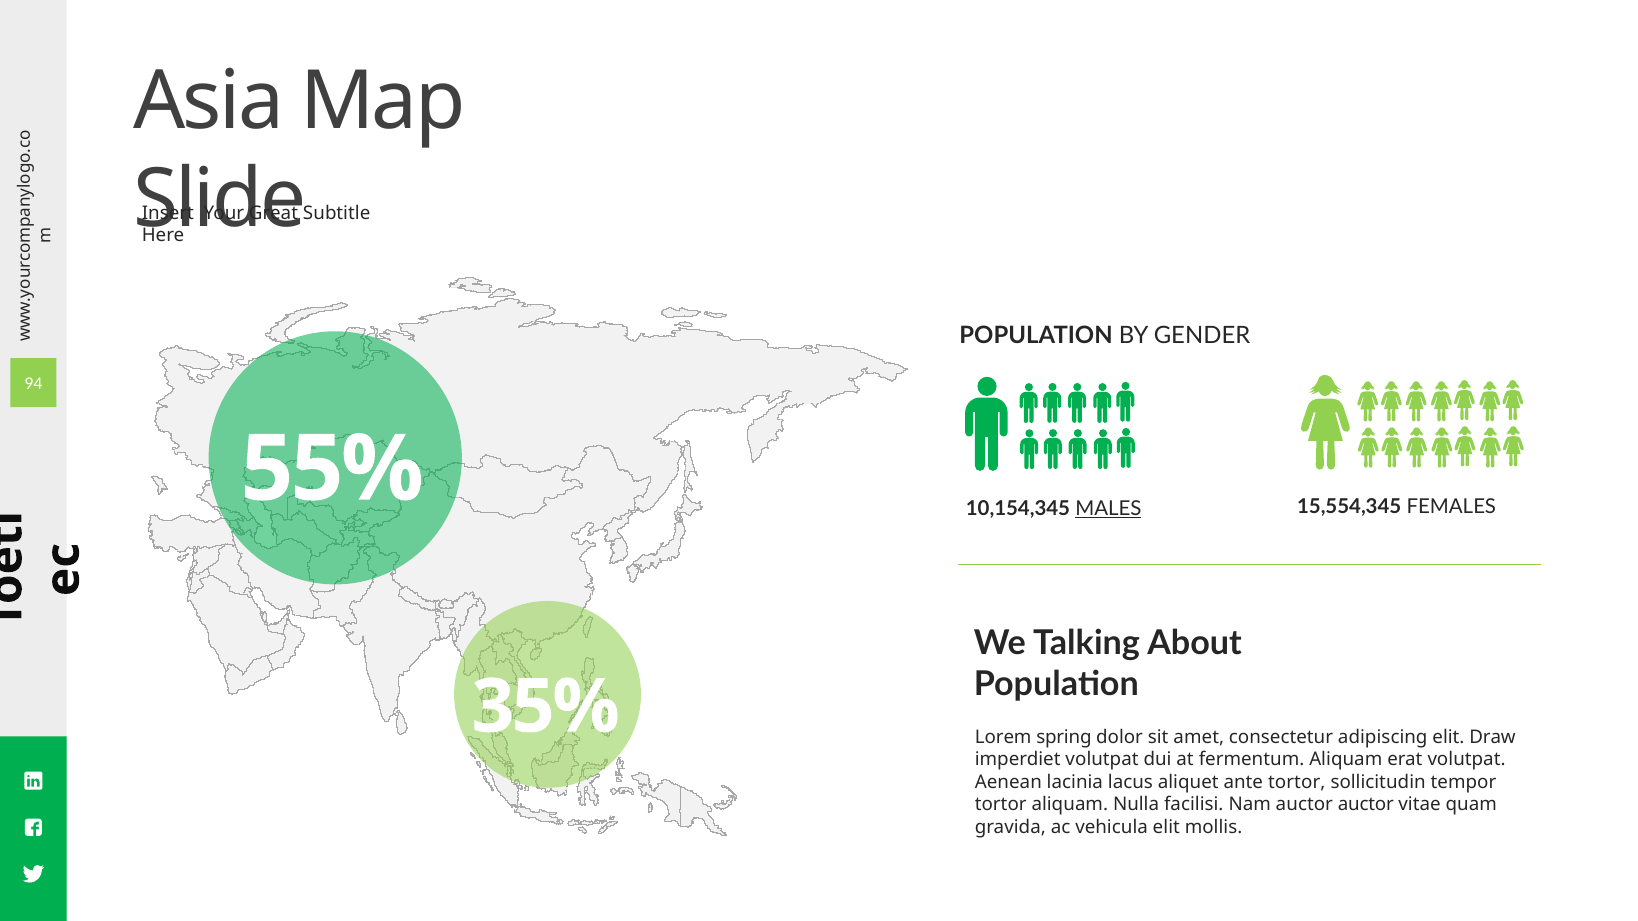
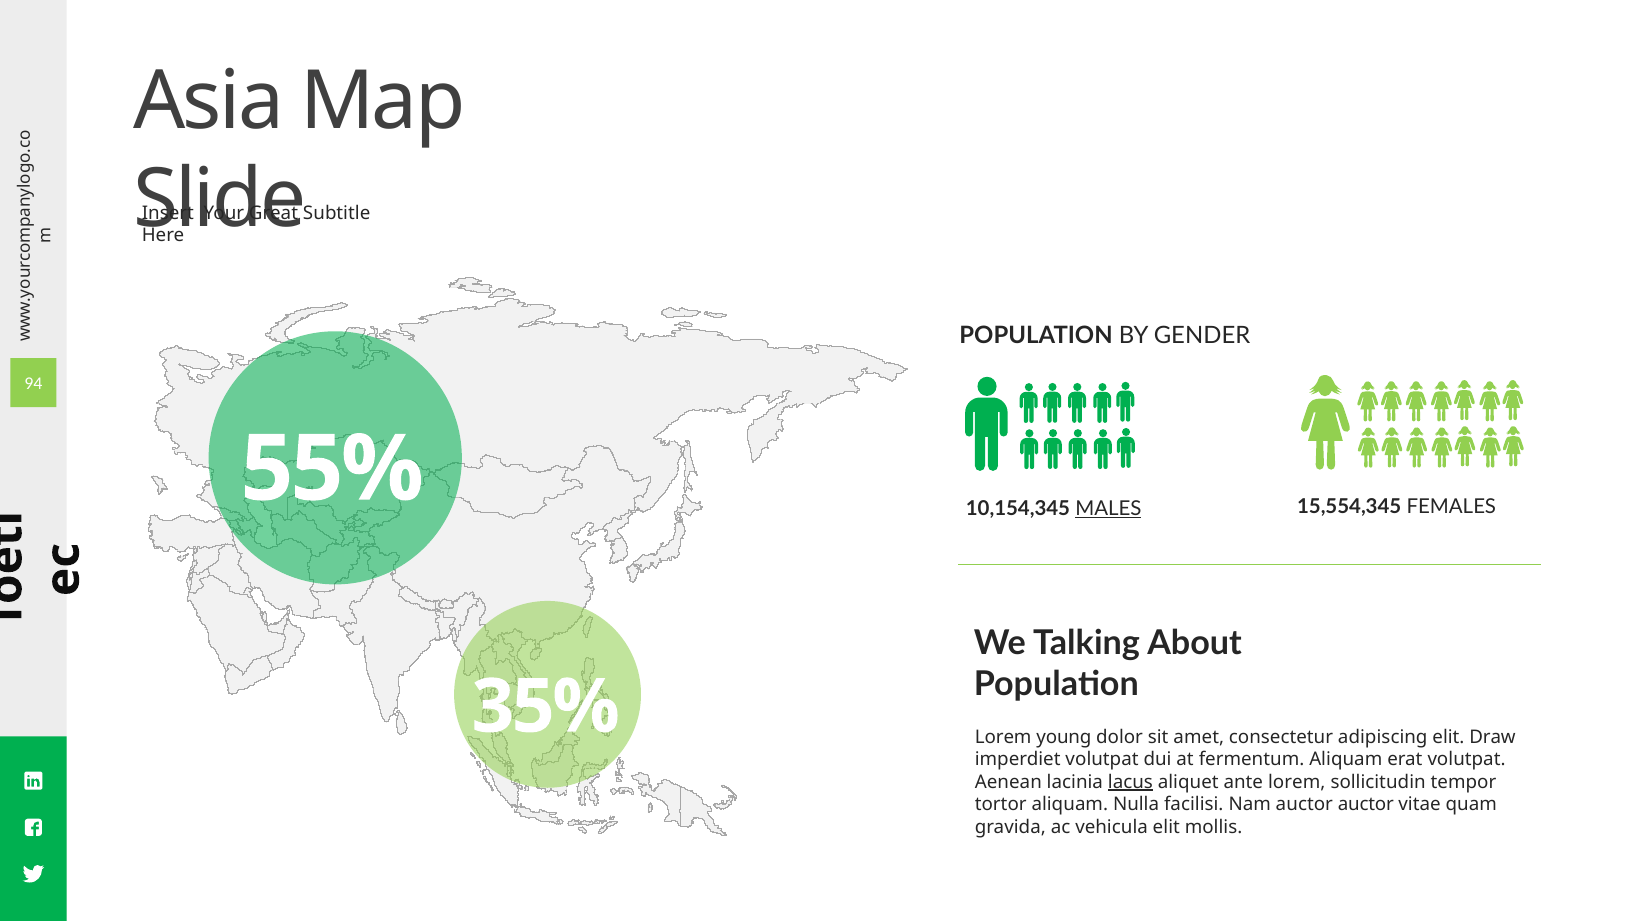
spring: spring -> young
lacus underline: none -> present
ante tortor: tortor -> lorem
